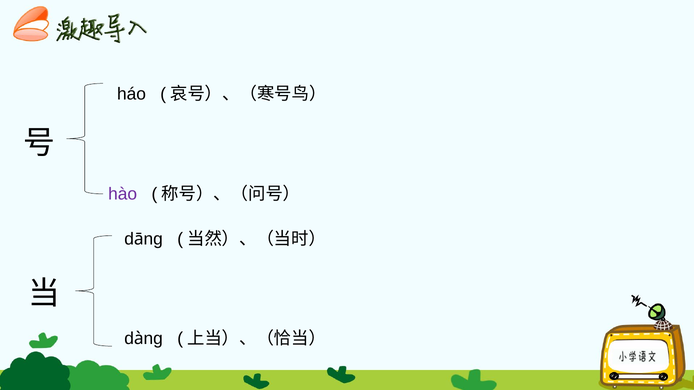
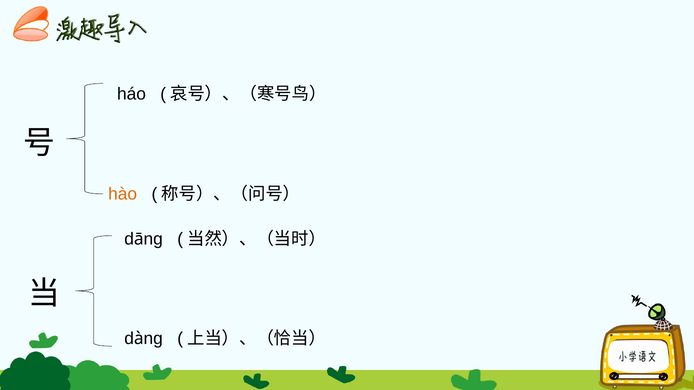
hào colour: purple -> orange
